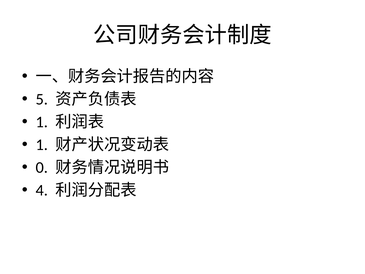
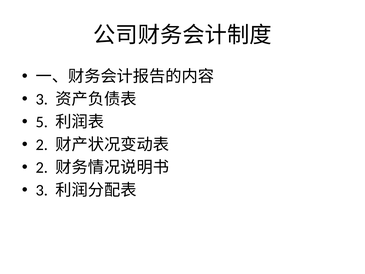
5 at (42, 99): 5 -> 3
1 at (42, 122): 1 -> 5
1 at (42, 145): 1 -> 2
0 at (42, 167): 0 -> 2
4 at (42, 190): 4 -> 3
